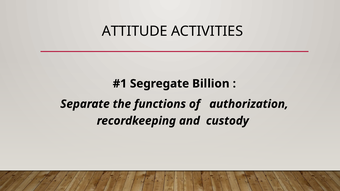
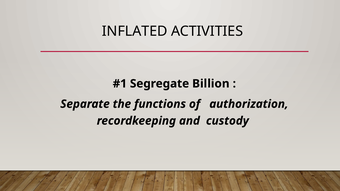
ATTITUDE: ATTITUDE -> INFLATED
